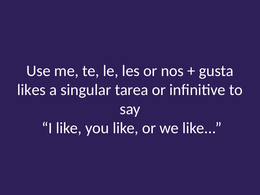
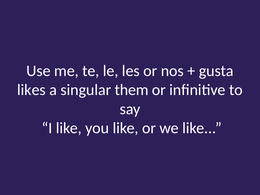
tarea: tarea -> them
